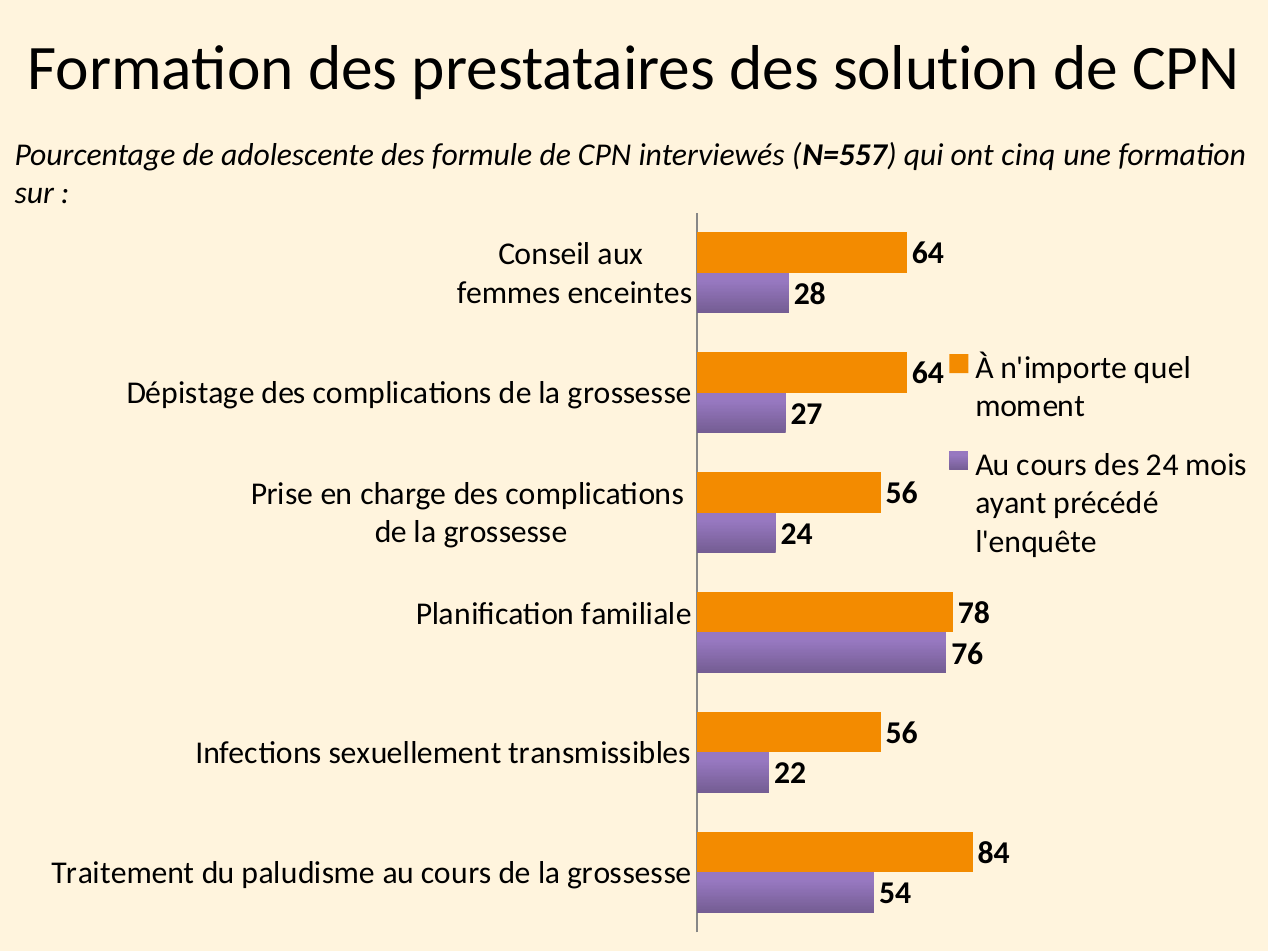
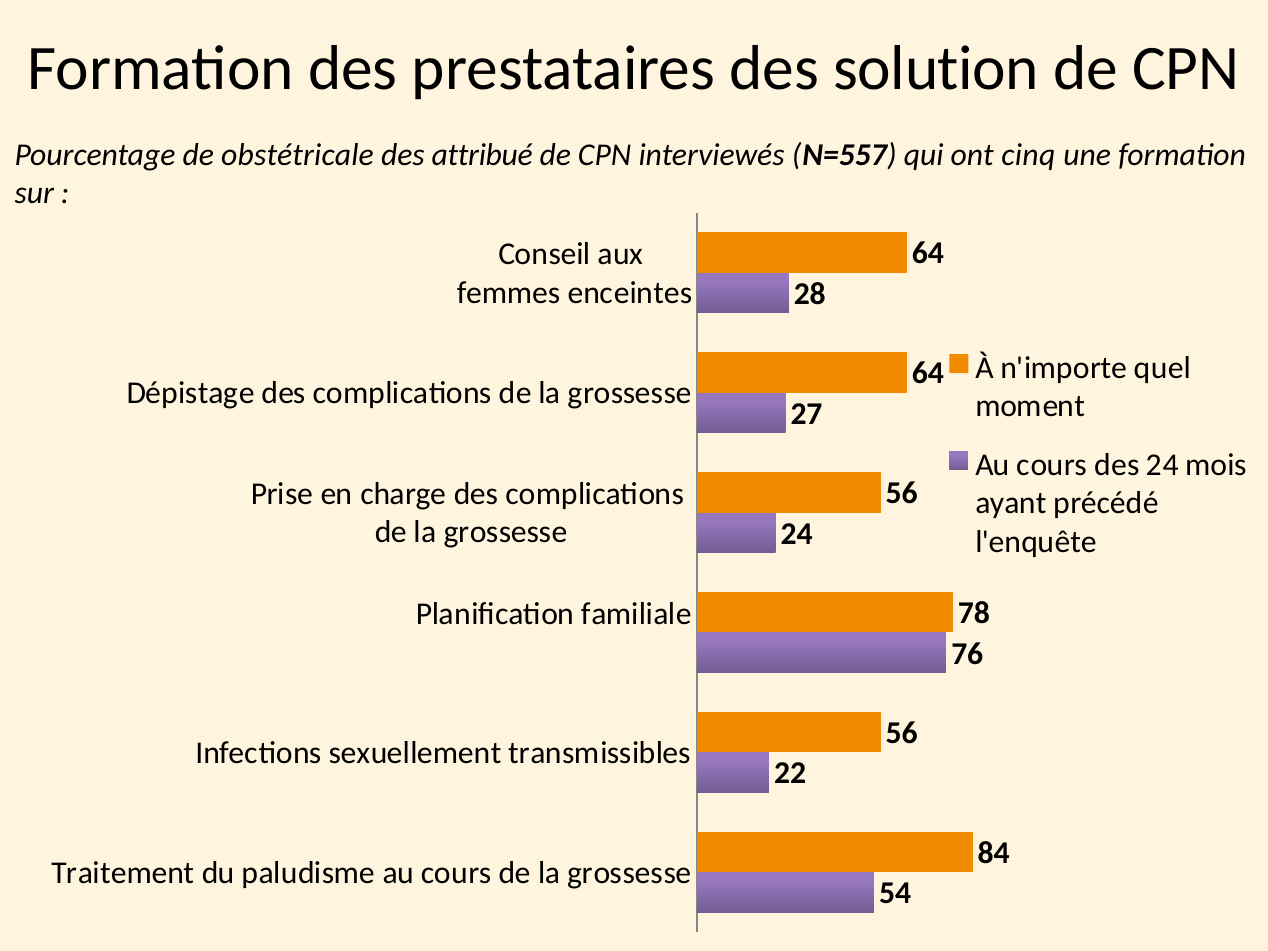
adolescente: adolescente -> obstétricale
formule: formule -> attribué
